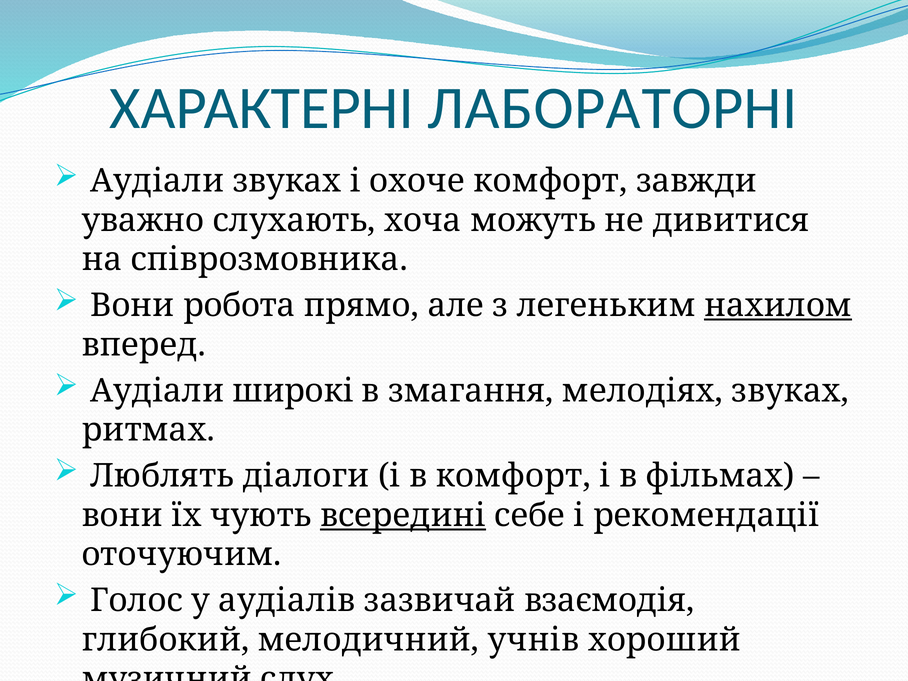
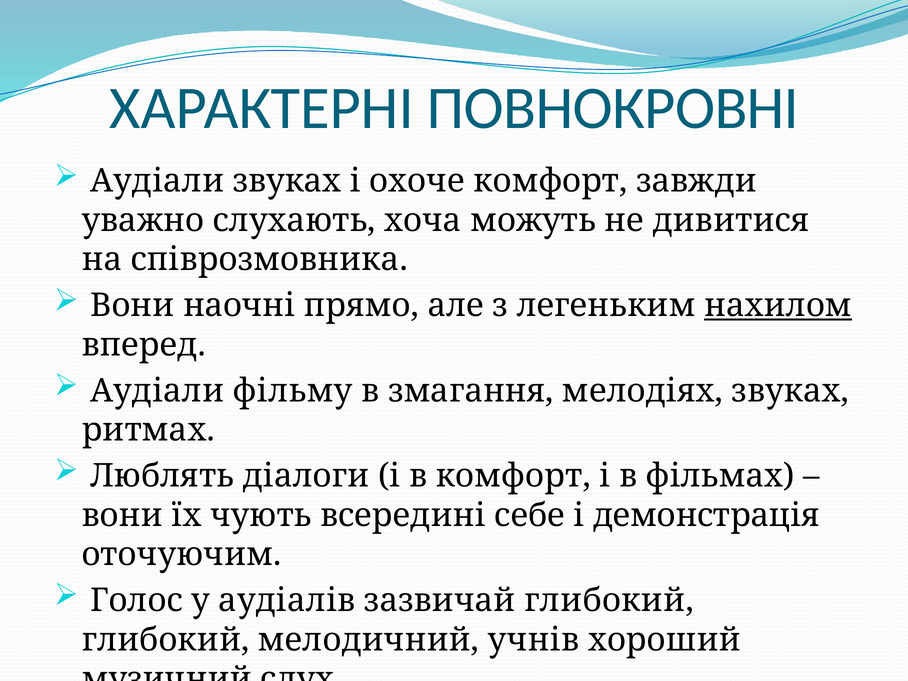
ЛАБОРАТОРНІ: ЛАБОРАТОРНІ -> ПОВНОКРОВНІ
робота: робота -> наочні
широкі: широкі -> фільму
всередині underline: present -> none
рекомендації: рекомендації -> демонстрація
зазвичай взаємодія: взаємодія -> глибокий
